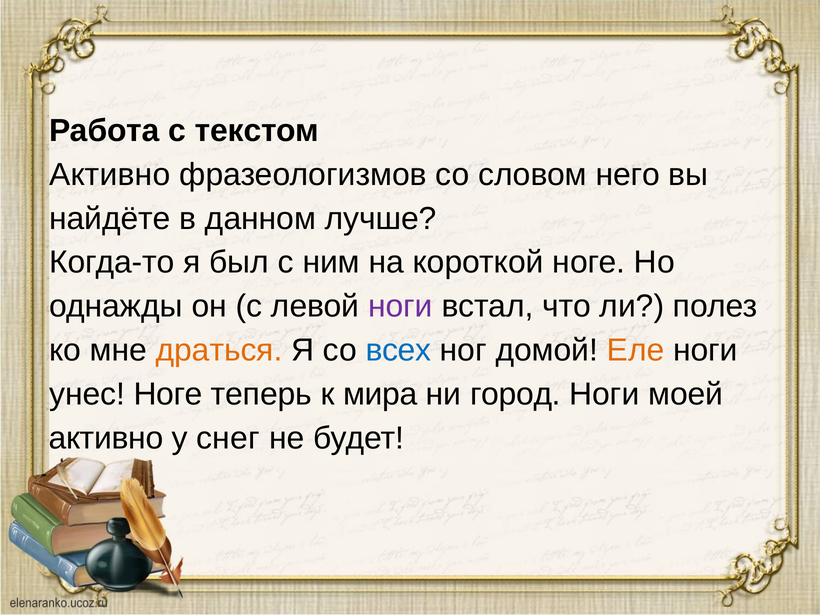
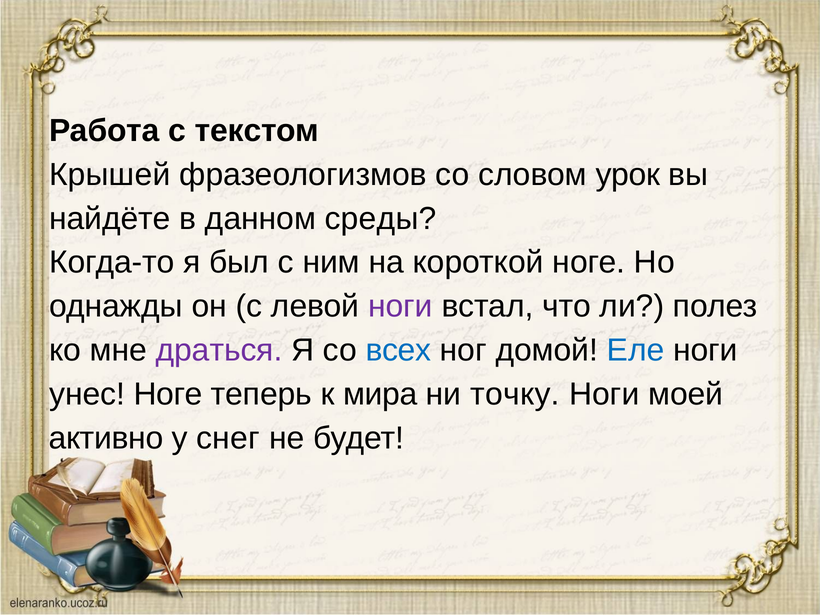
Активно at (110, 175): Активно -> Крышей
него: него -> урок
лучше: лучше -> среды
драться colour: orange -> purple
Еле colour: orange -> blue
город: город -> точку
